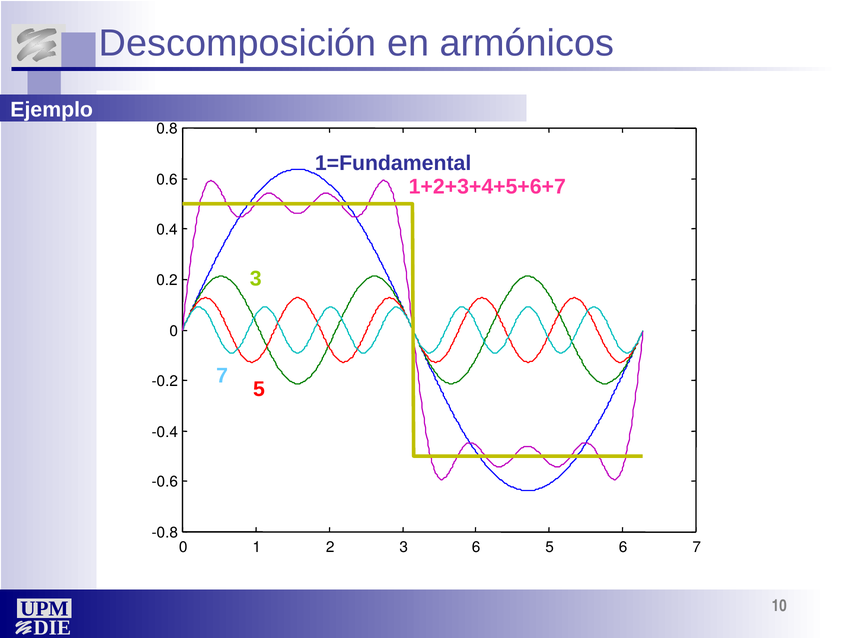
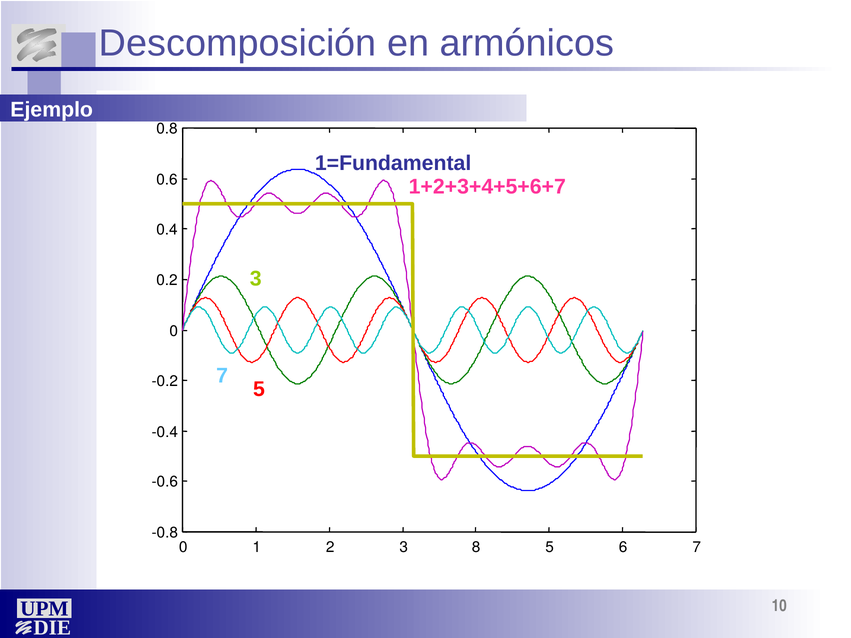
3 6: 6 -> 8
